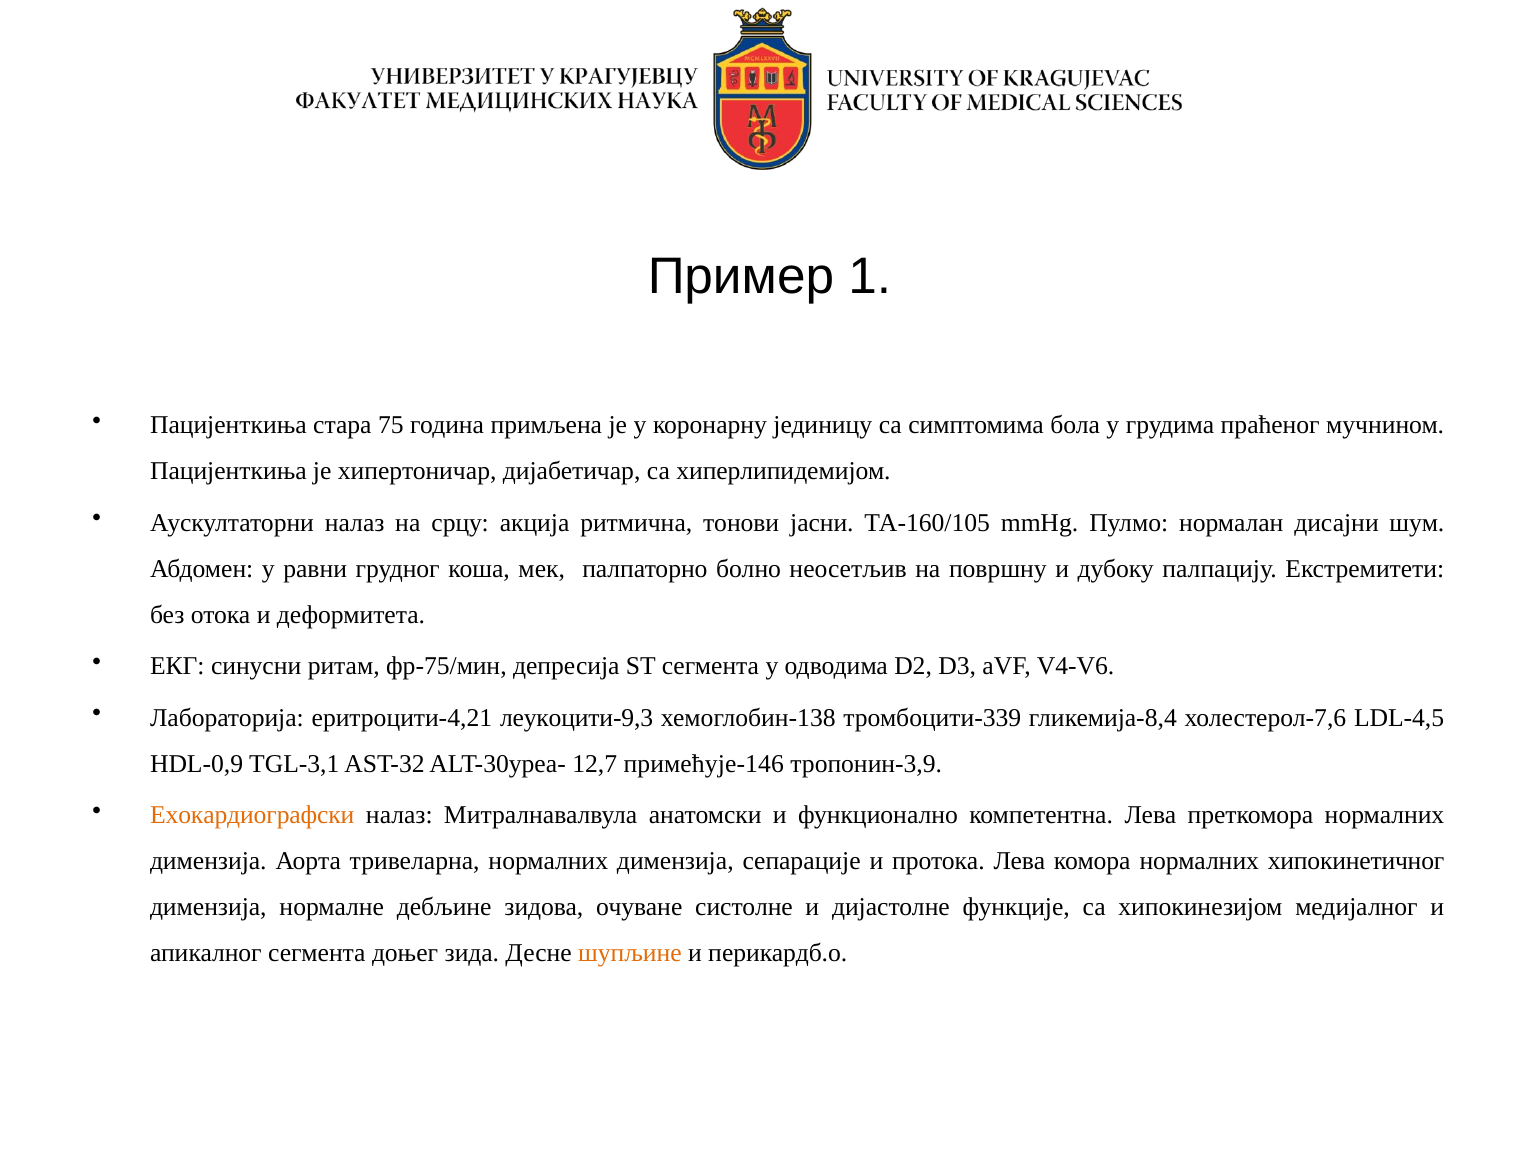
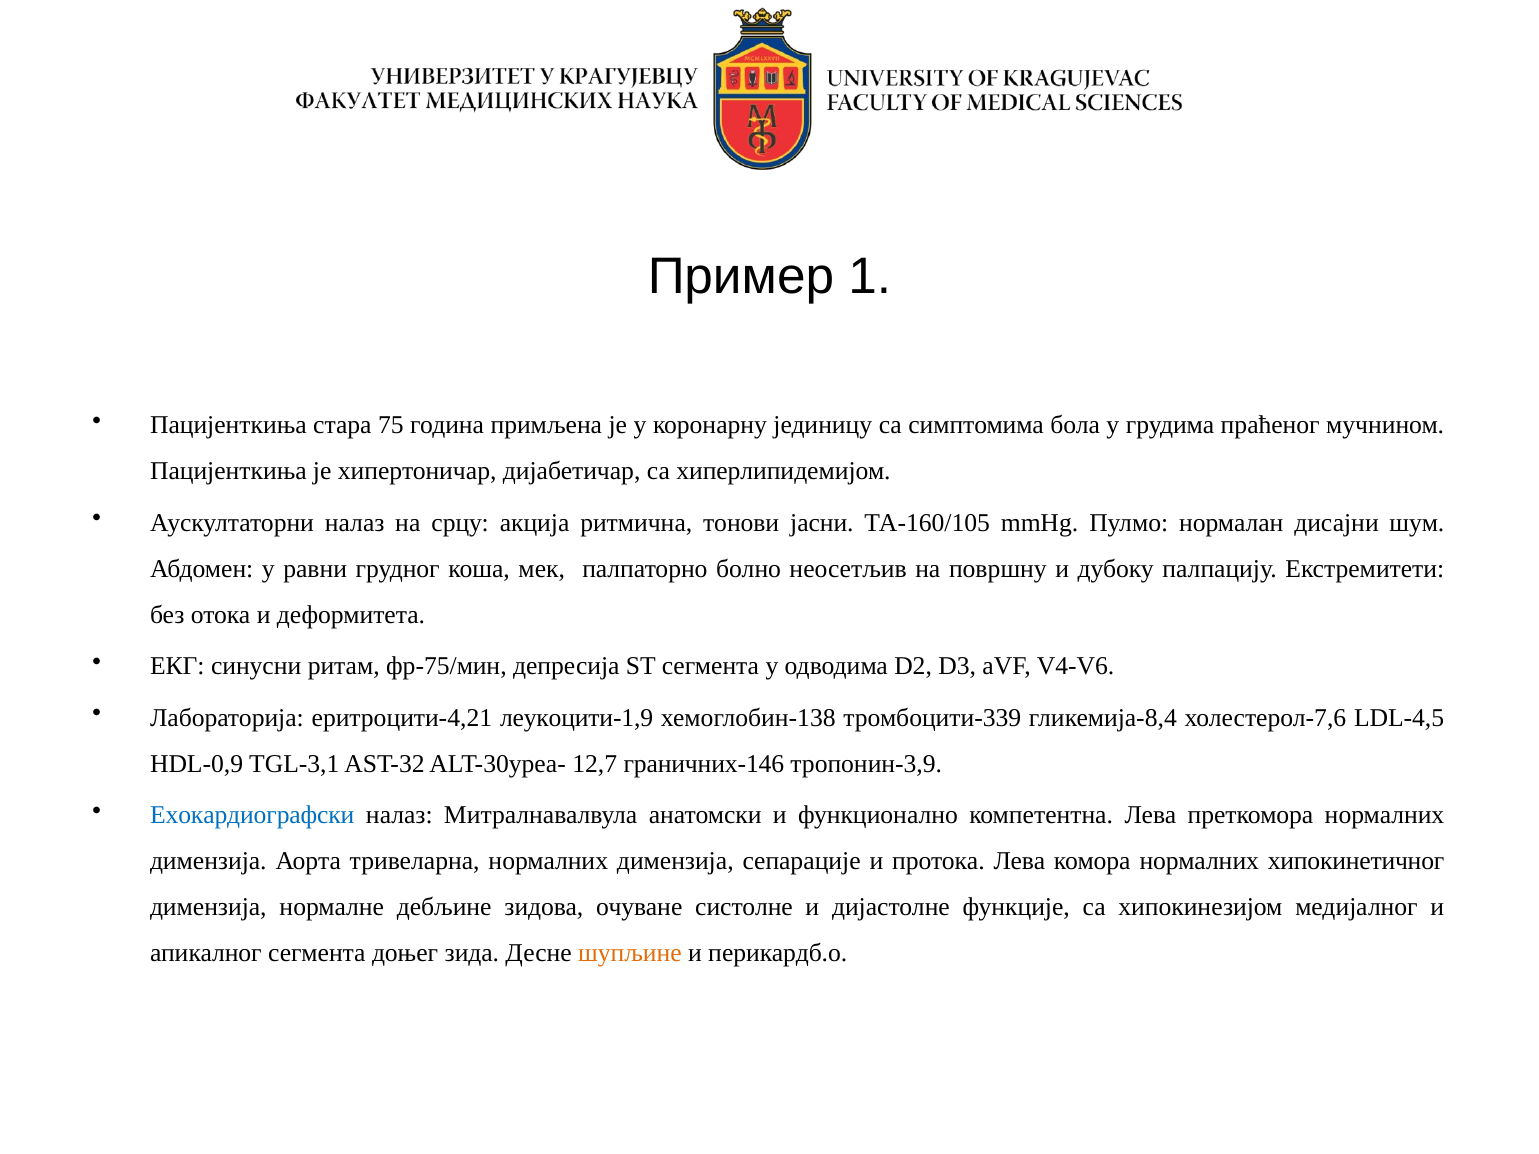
леукоцити-9,3: леукоцити-9,3 -> леукоцити-1,9
примећује-146: примећује-146 -> граничних-146
Ехокардиографски colour: orange -> blue
